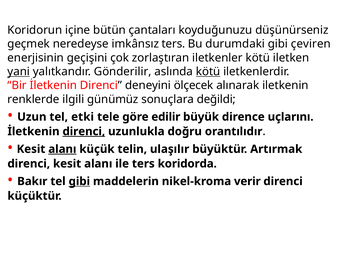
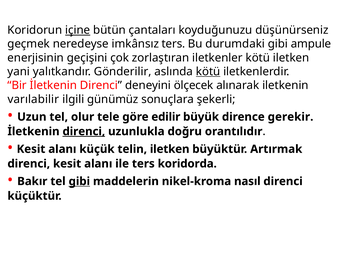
içine underline: none -> present
çeviren: çeviren -> ampule
yani underline: present -> none
renklerde: renklerde -> varılabilir
değildi: değildi -> şekerli
etki: etki -> olur
uçlarını: uçlarını -> gerekir
alanı at (62, 149) underline: present -> none
telin ulaşılır: ulaşılır -> iletken
verir: verir -> nasıl
